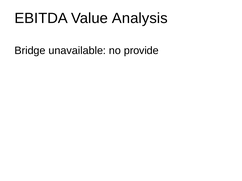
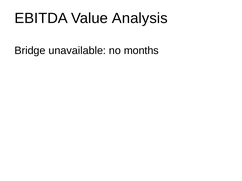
provide: provide -> months
